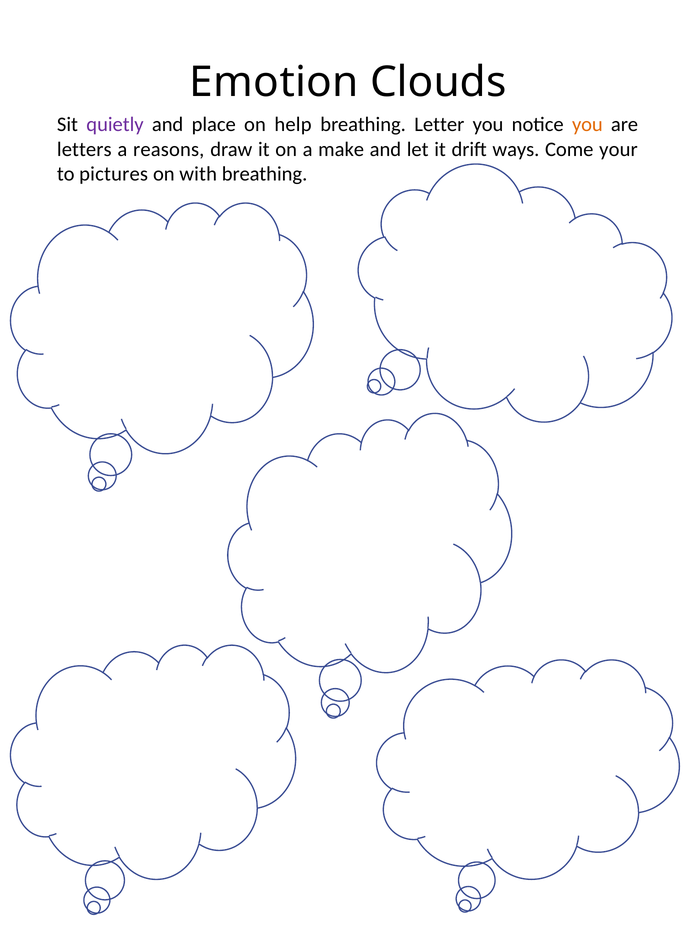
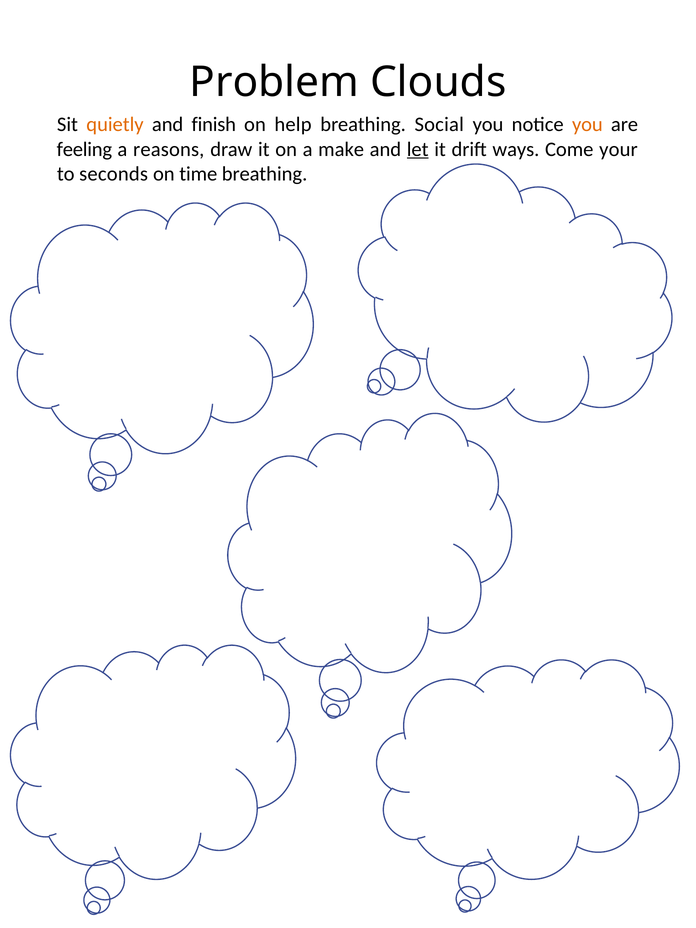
Emotion: Emotion -> Problem
quietly colour: purple -> orange
place: place -> finish
Letter: Letter -> Social
letters: letters -> feeling
let underline: none -> present
pictures: pictures -> seconds
with: with -> time
